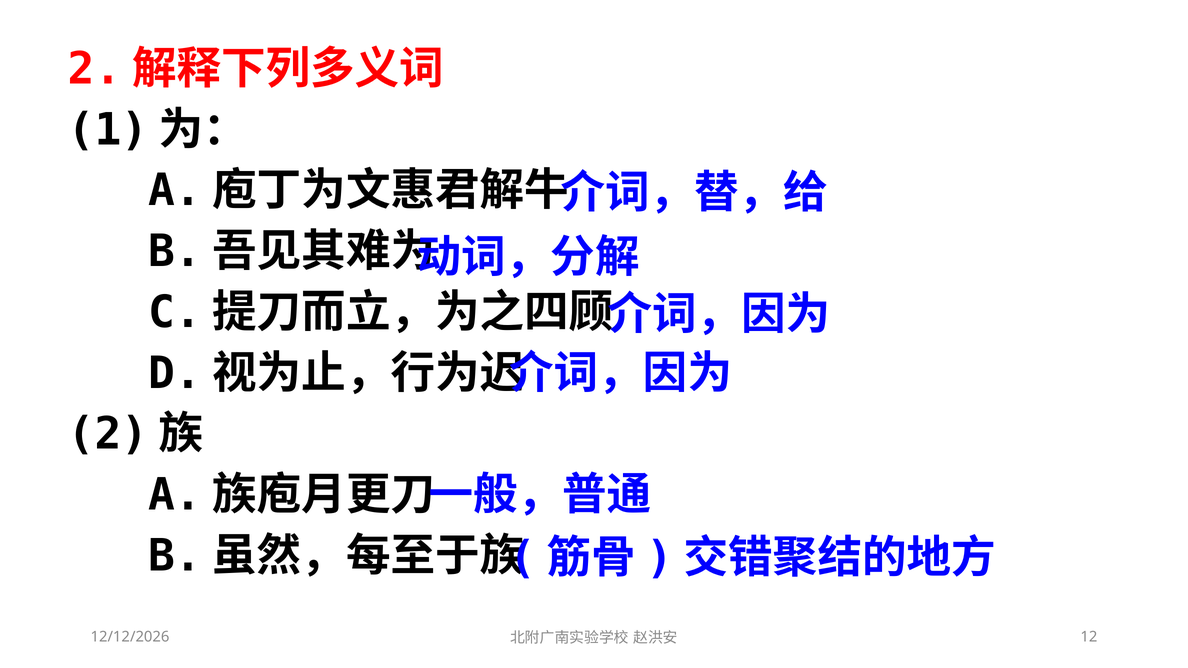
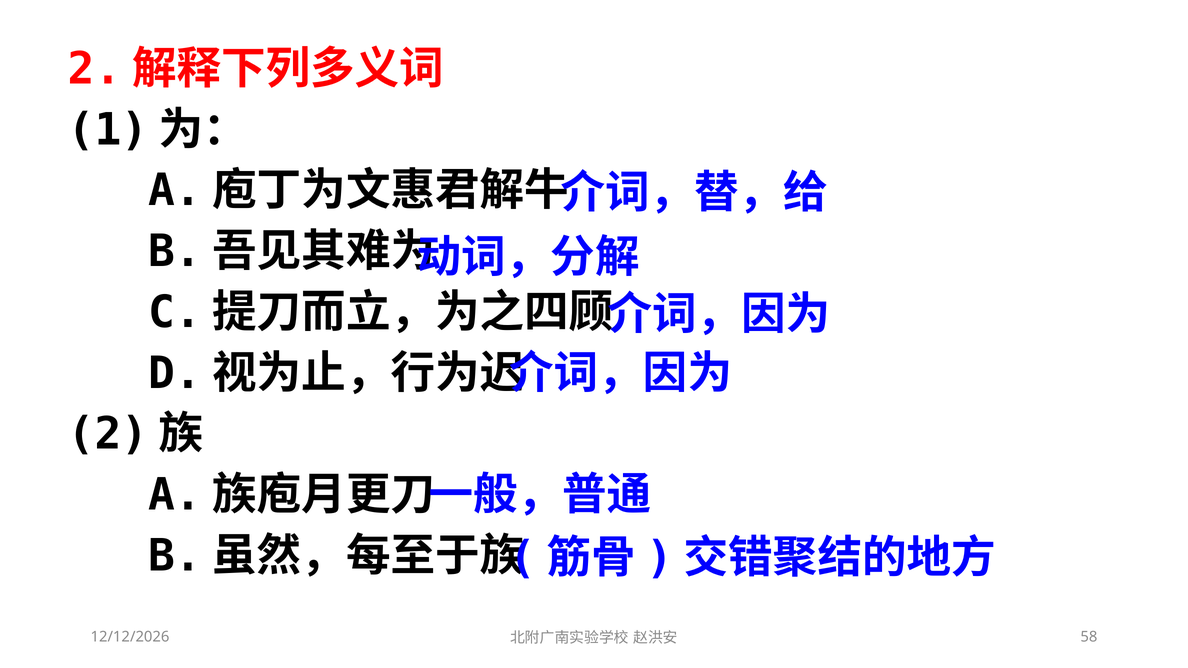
12: 12 -> 58
